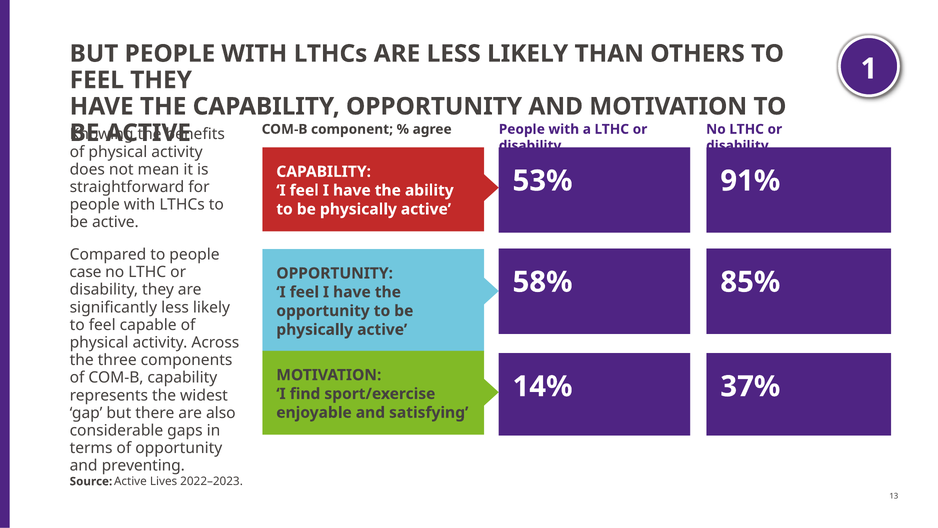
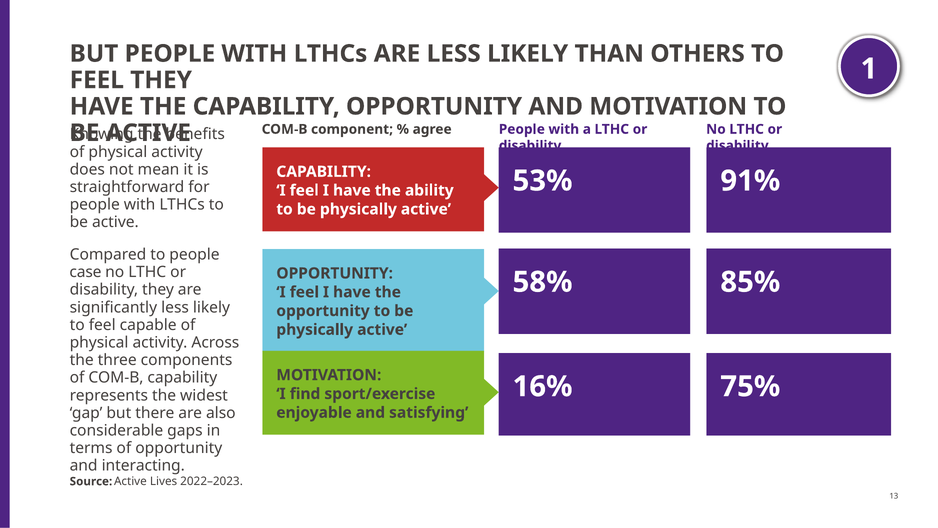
14%: 14% -> 16%
37%: 37% -> 75%
preventing: preventing -> interacting
